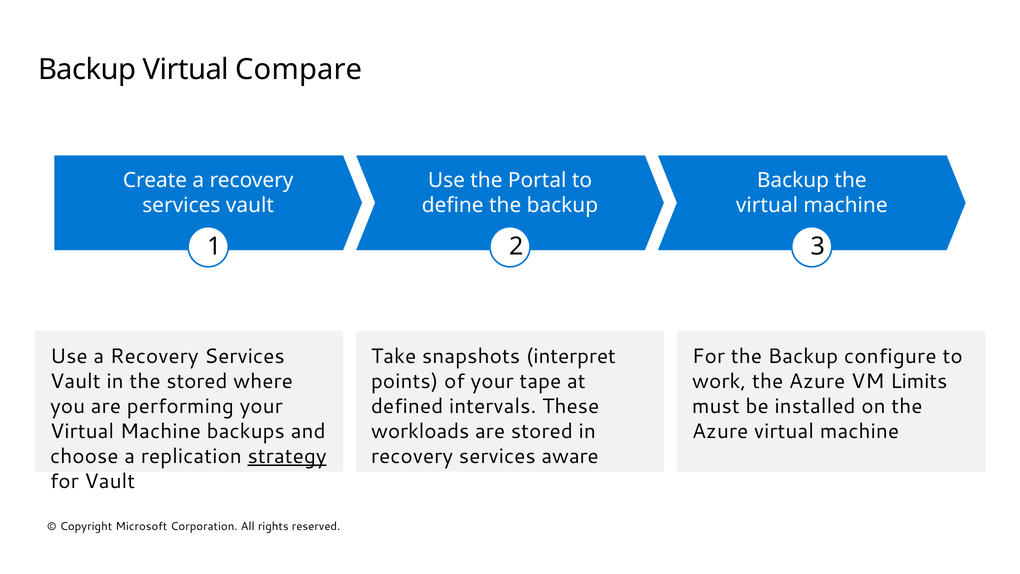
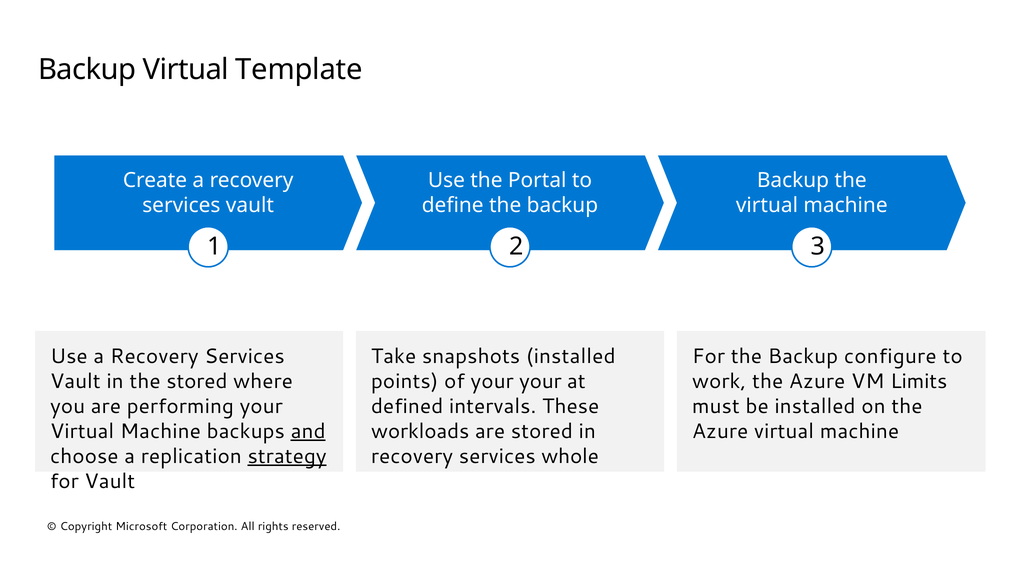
Compare: Compare -> Template
snapshots interpret: interpret -> installed
your tape: tape -> your
and underline: none -> present
aware: aware -> whole
